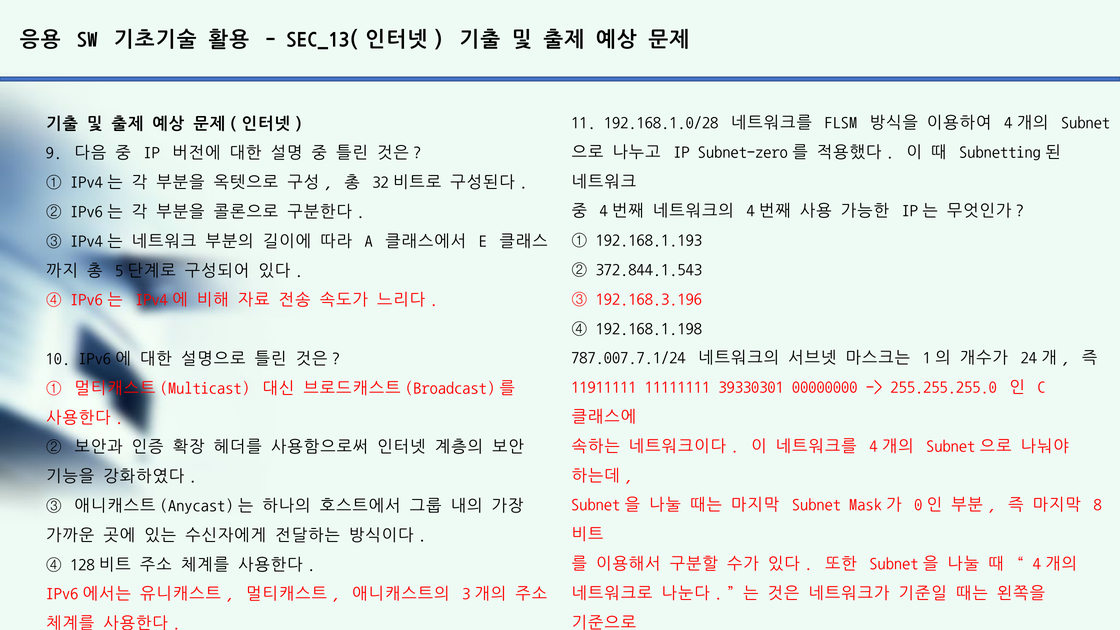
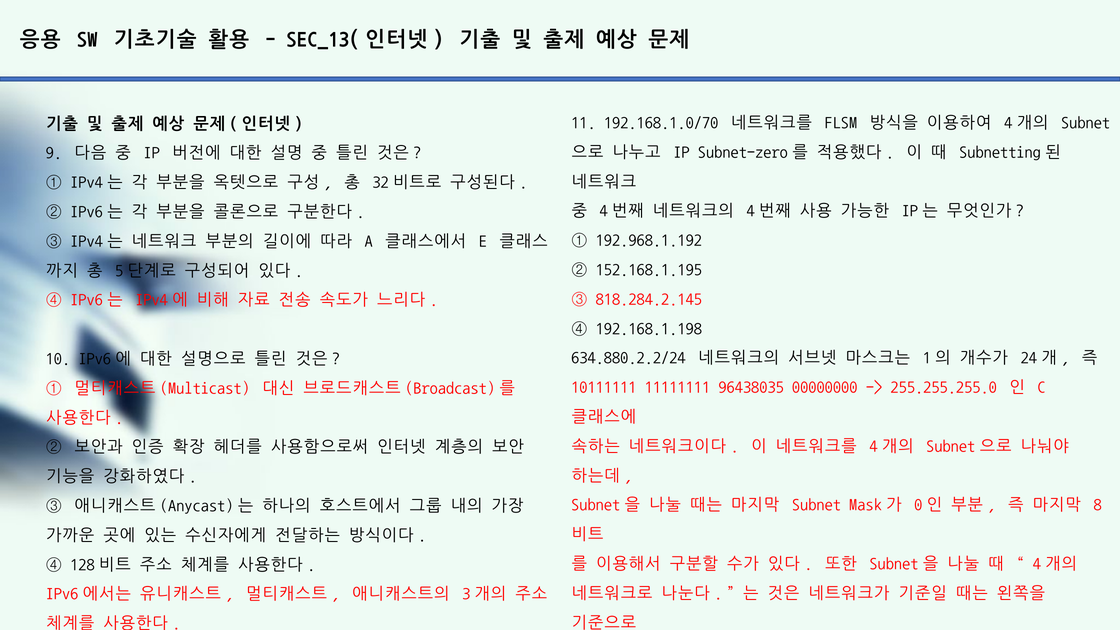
192.168.1.0/28: 192.168.1.0/28 -> 192.168.1.0/70
192.168.1.193: 192.168.1.193 -> 192.968.1.192
372.844.1.543: 372.844.1.543 -> 152.168.1.195
192.168.3.196: 192.168.3.196 -> 818.284.2.145
787.007.7.1/24: 787.007.7.1/24 -> 634.880.2.2/24
11911111: 11911111 -> 10111111
39330301: 39330301 -> 96438035
